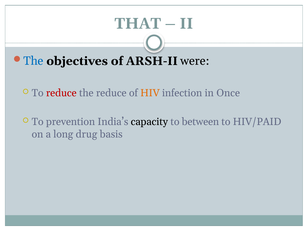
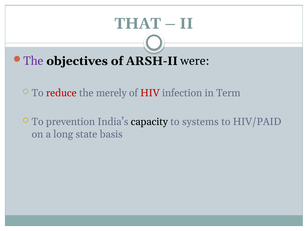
The at (33, 61) colour: blue -> purple
the reduce: reduce -> merely
HIV colour: orange -> red
Once: Once -> Term
between: between -> systems
drug: drug -> state
